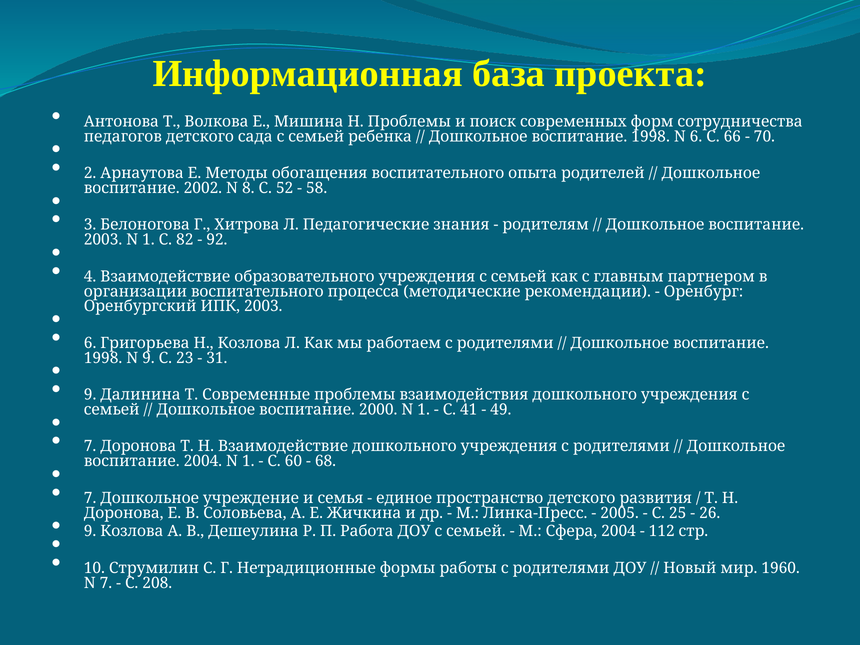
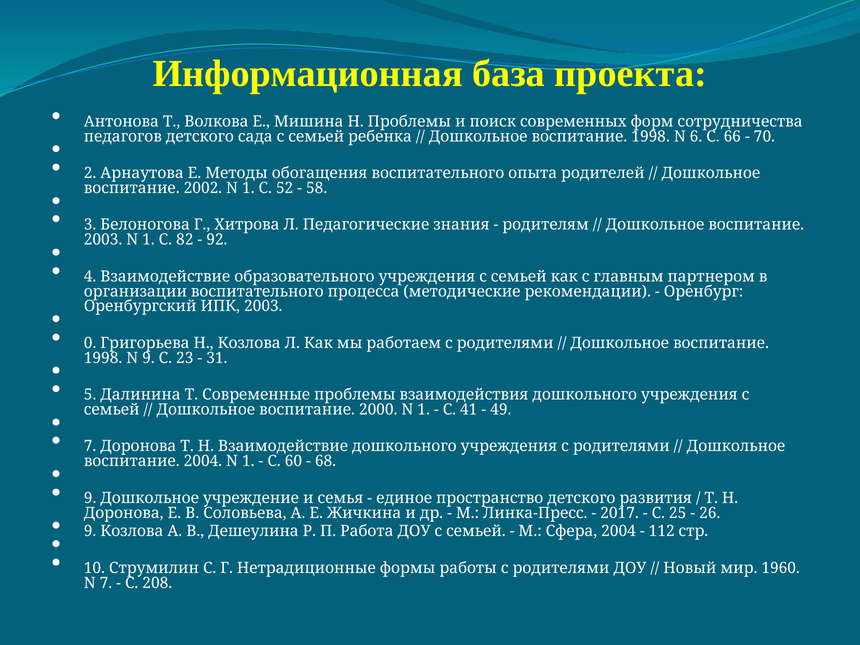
2002 N 8: 8 -> 1
6 at (90, 343): 6 -> 0
9 at (90, 395): 9 -> 5
7 at (90, 498): 7 -> 9
2005: 2005 -> 2017
